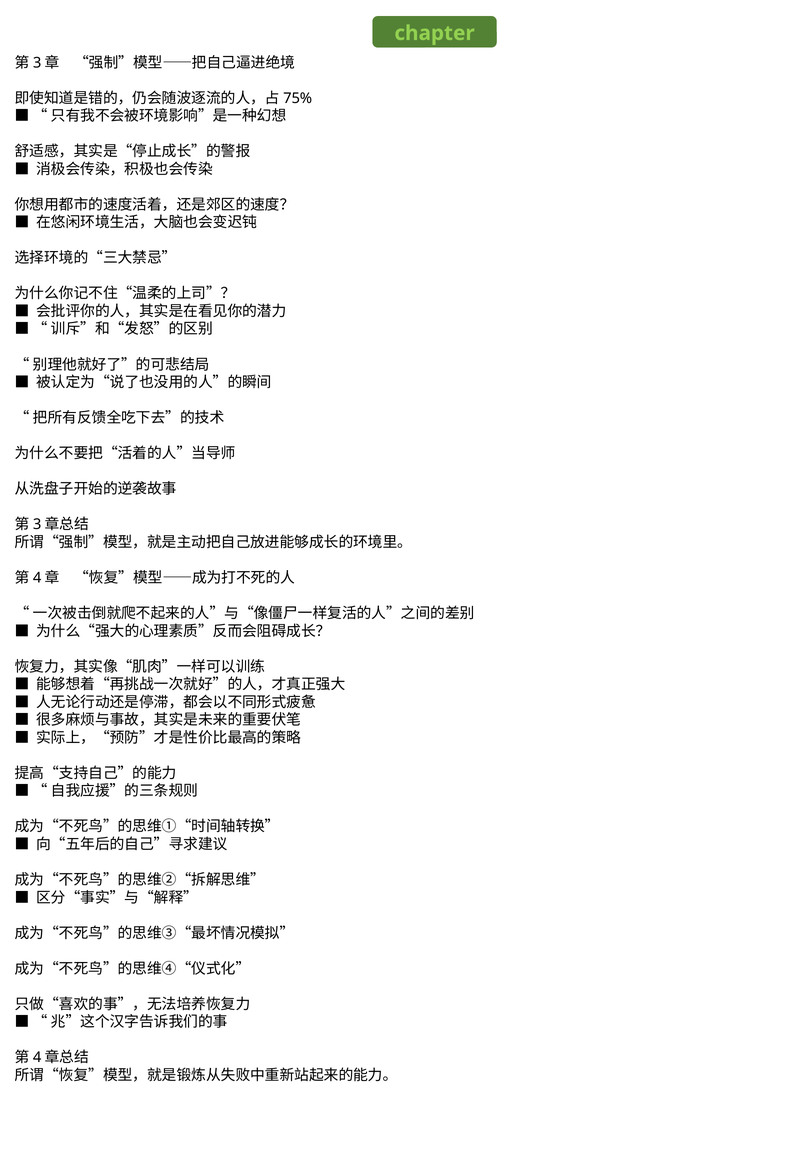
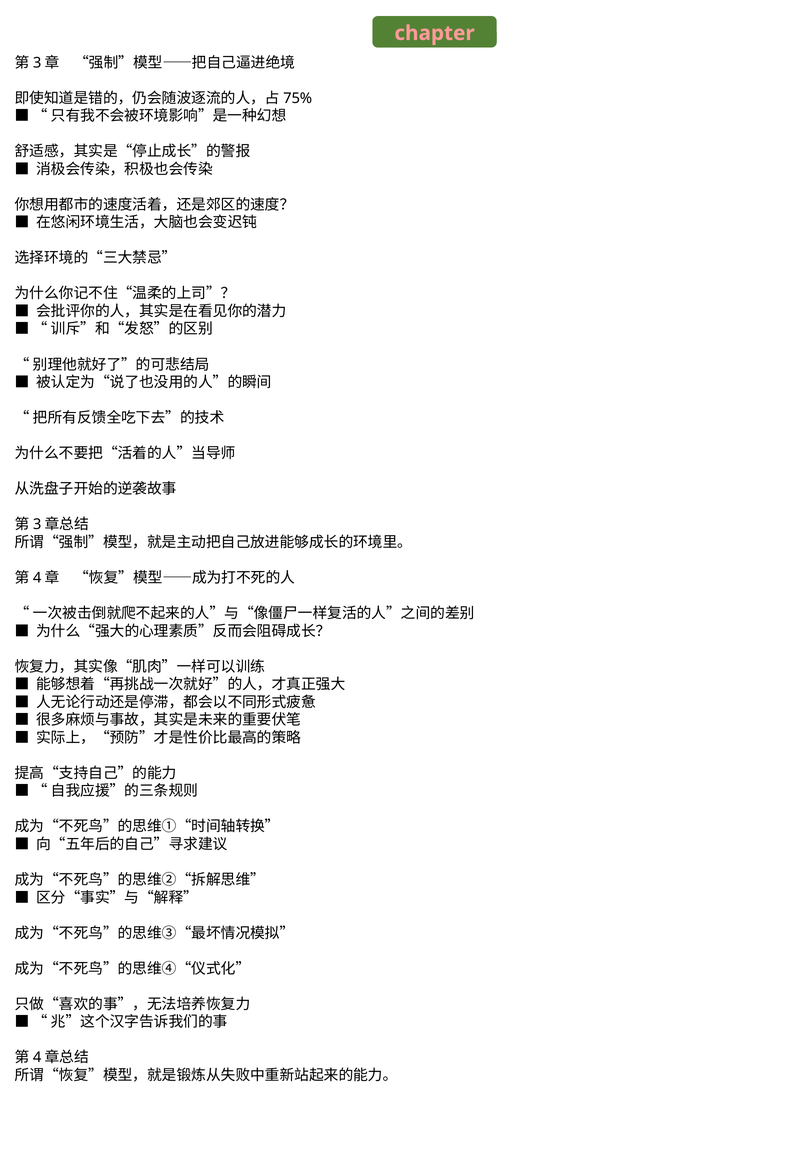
chapter colour: light green -> pink
